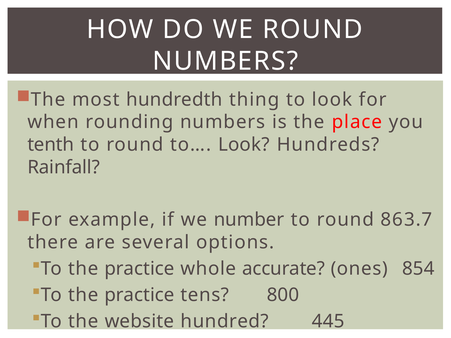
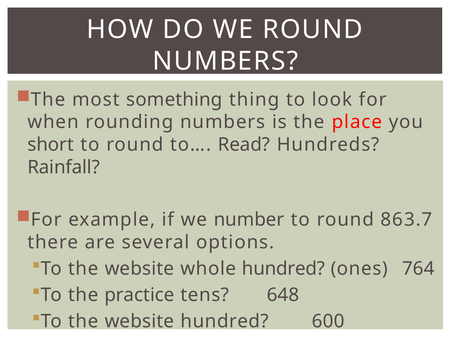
hundredth: hundredth -> something
tenth: tenth -> short
to… Look: Look -> Read
practice at (139, 269): practice -> website
whole accurate: accurate -> hundred
854: 854 -> 764
800: 800 -> 648
445: 445 -> 600
